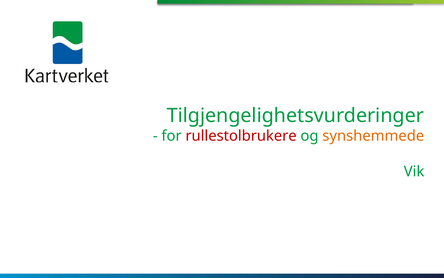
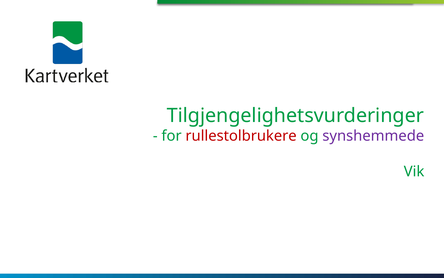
synshemmede colour: orange -> purple
